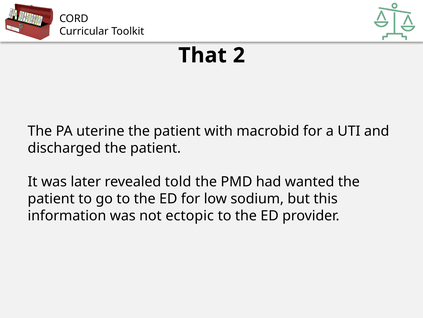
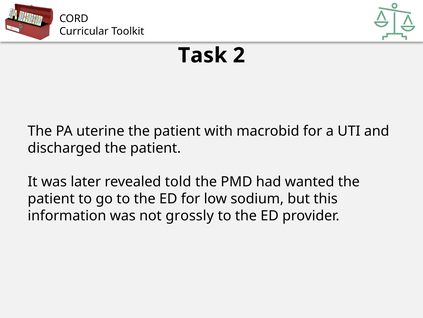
That: That -> Task
ectopic: ectopic -> grossly
